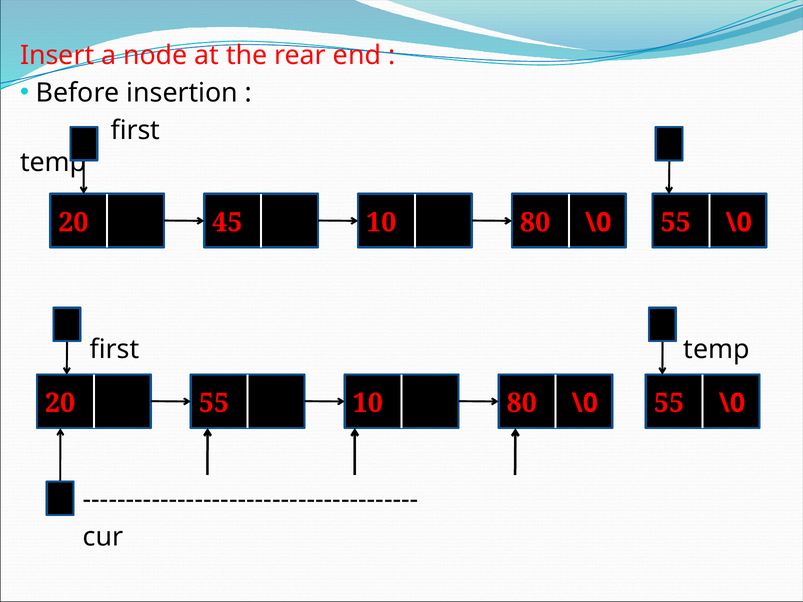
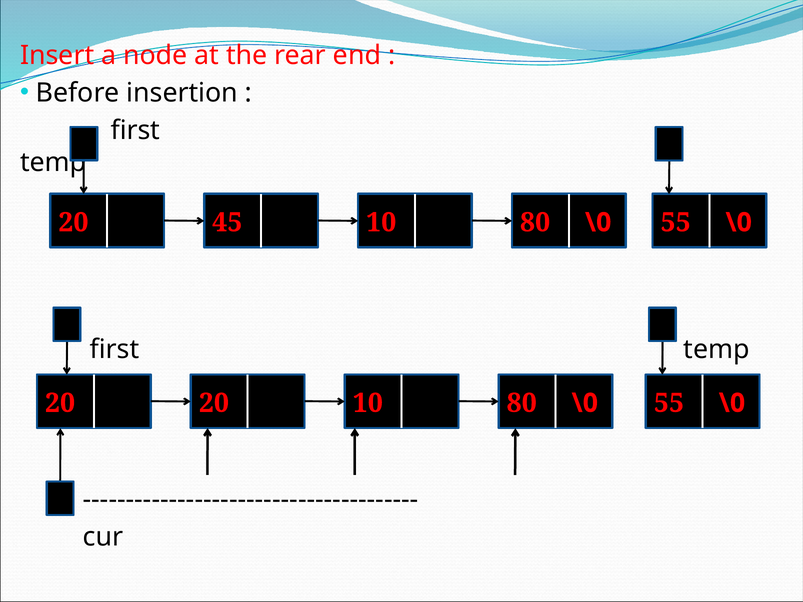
20 55: 55 -> 20
